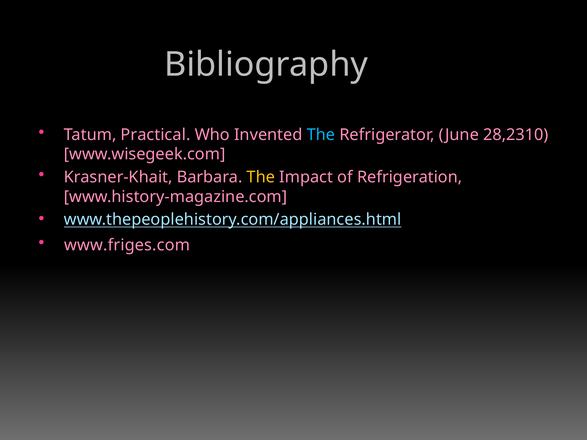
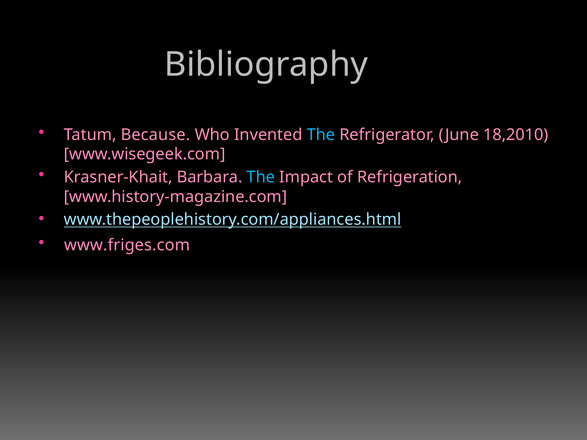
Practical: Practical -> Because
28,2310: 28,2310 -> 18,2010
The at (261, 177) colour: yellow -> light blue
